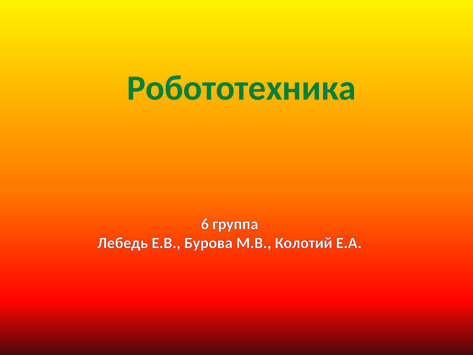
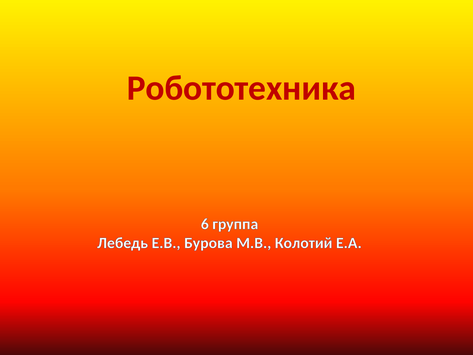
Робототехника colour: green -> red
